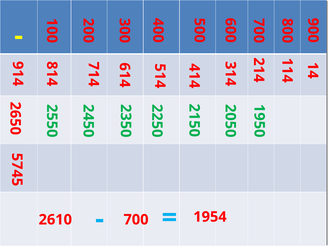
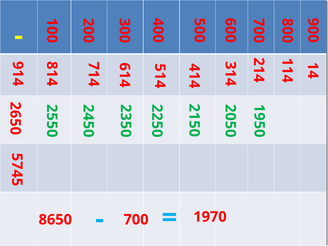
2610: 2610 -> 8650
1954: 1954 -> 1970
